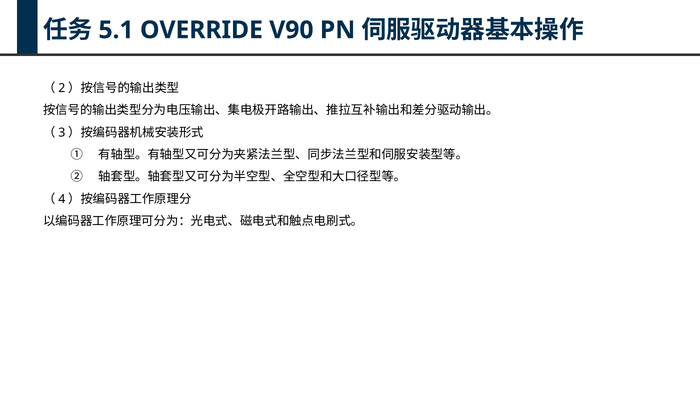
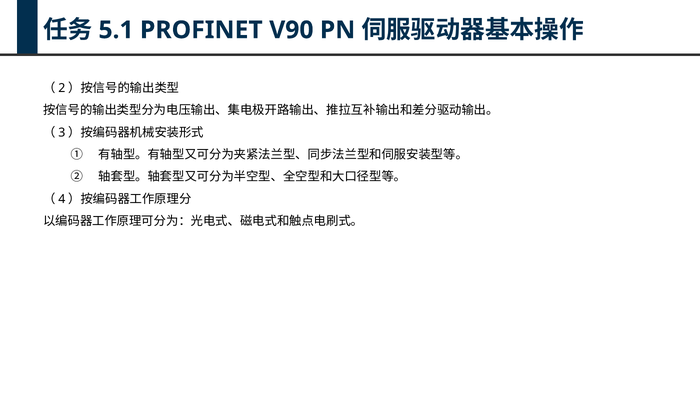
OVERRIDE: OVERRIDE -> PROFINET
